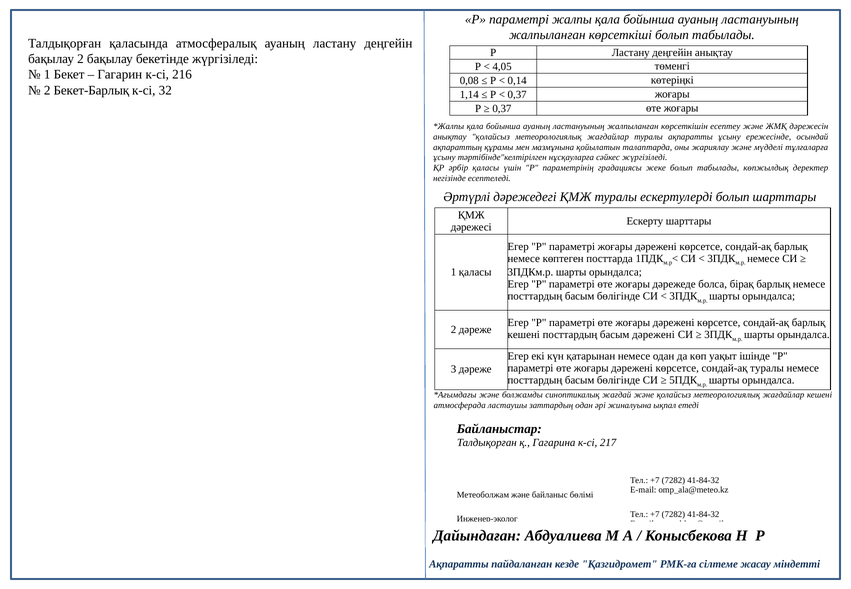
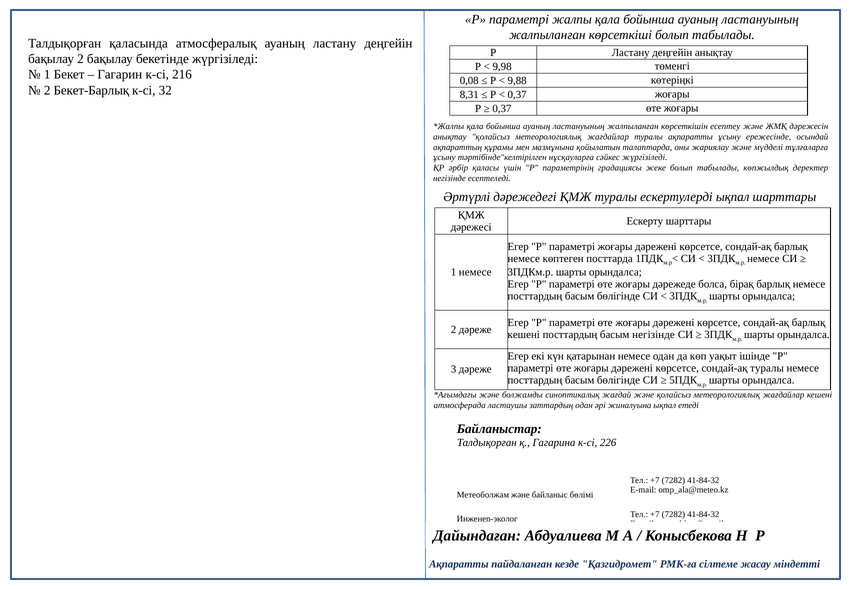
4,05: 4,05 -> 9,98
0,14: 0,14 -> 9,88
1,14: 1,14 -> 8,31
ескертулерді болып: болып -> ықпал
1 қаласы: қаласы -> немесе
басым дәрежені: дәрежені -> негізінде
217: 217 -> 226
